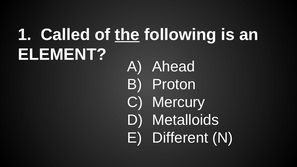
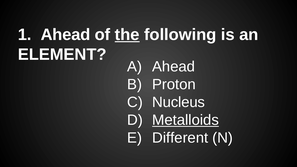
1 Called: Called -> Ahead
Mercury: Mercury -> Nucleus
Metalloids underline: none -> present
